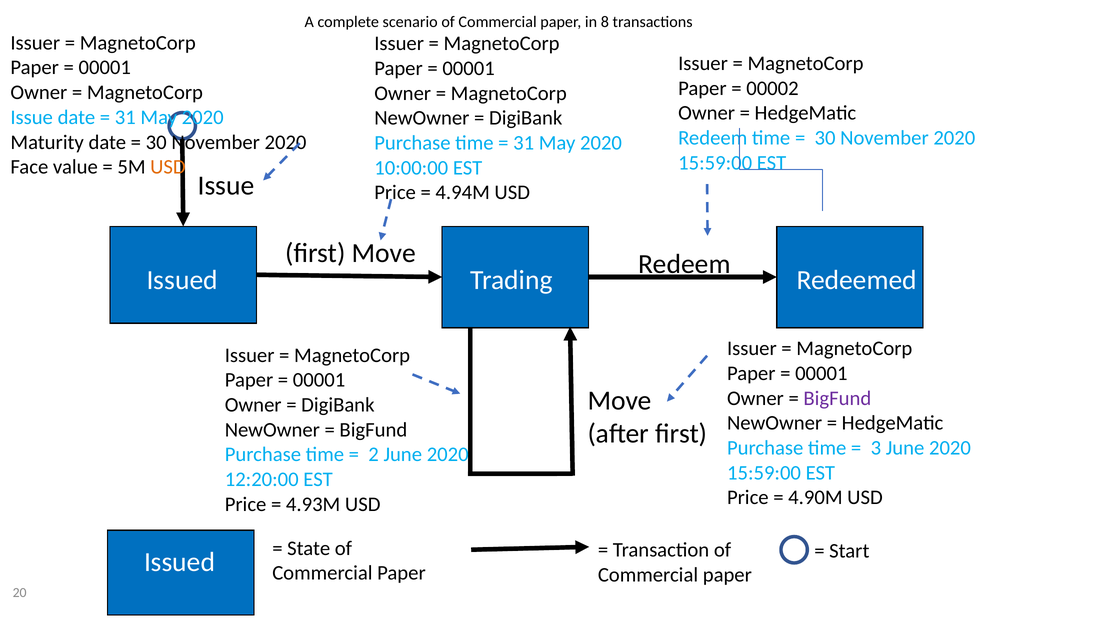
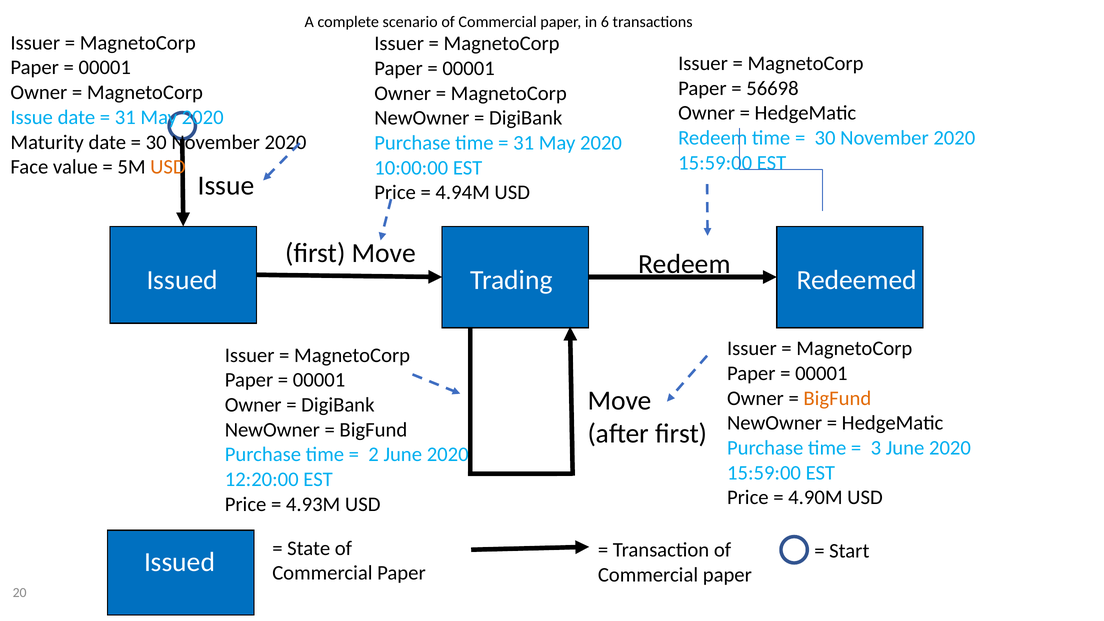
8: 8 -> 6
00002: 00002 -> 56698
BigFund at (837, 398) colour: purple -> orange
